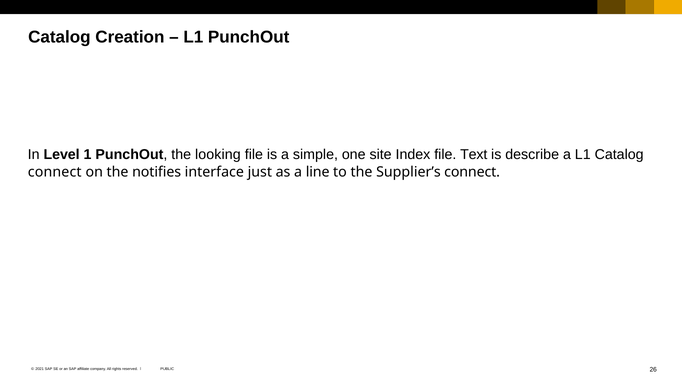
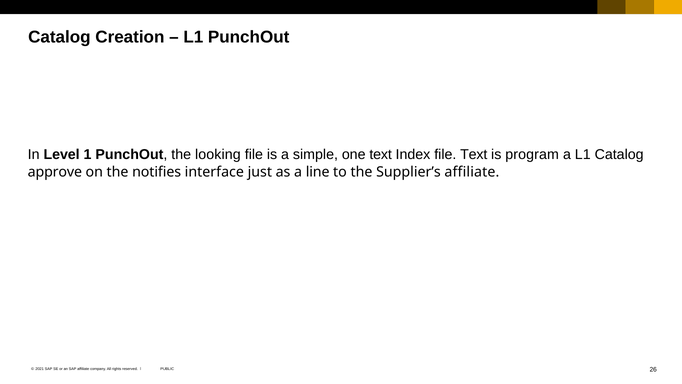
one site: site -> text
describe: describe -> program
connect at (55, 172): connect -> approve
Supplier’s connect: connect -> affiliate
